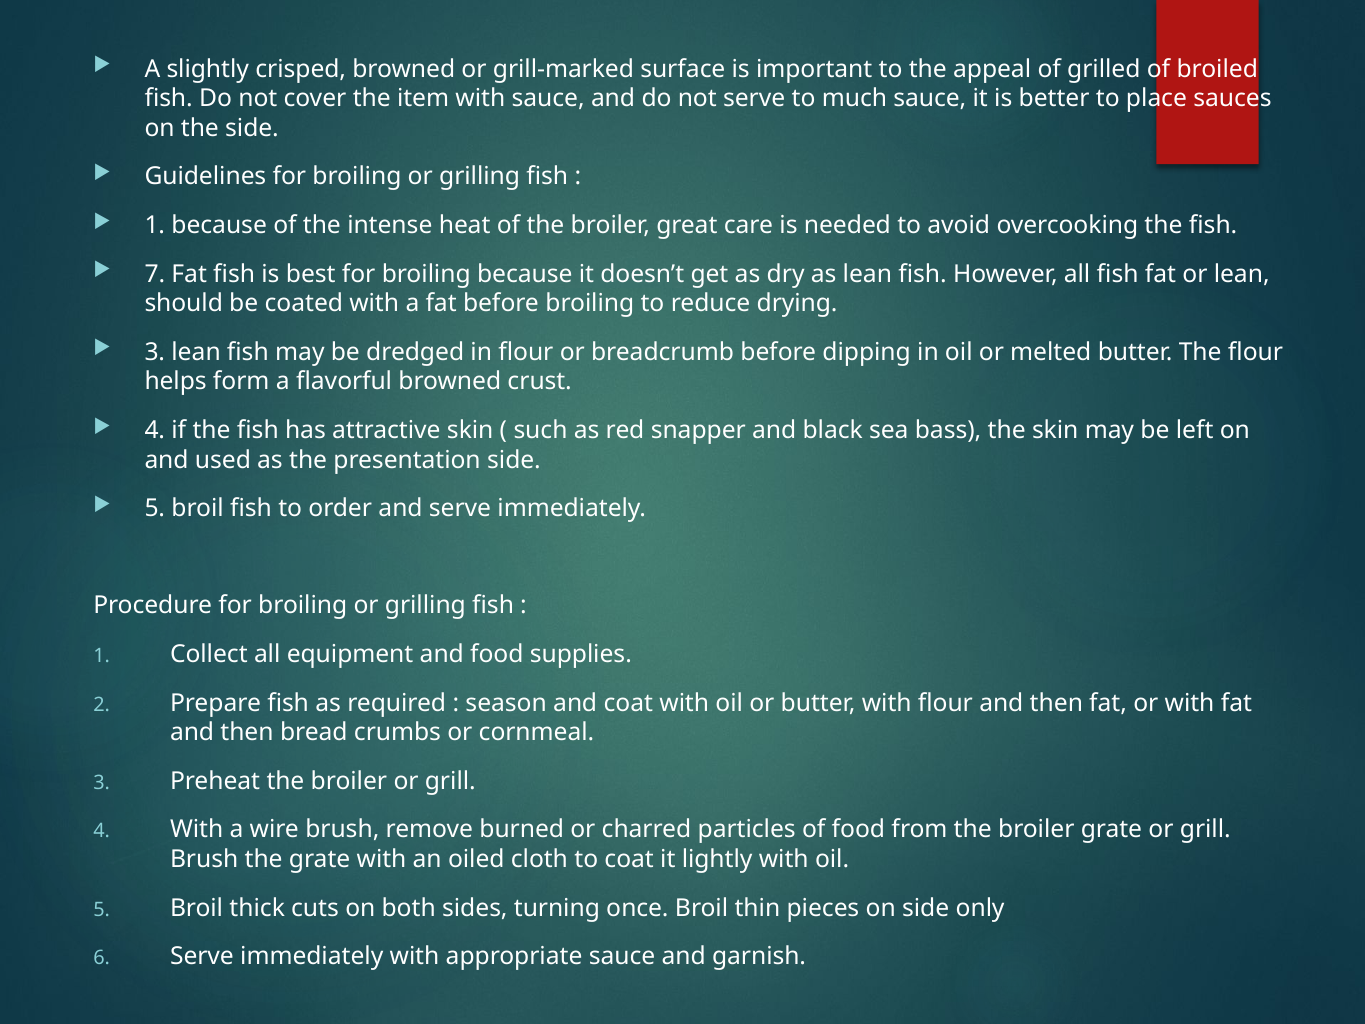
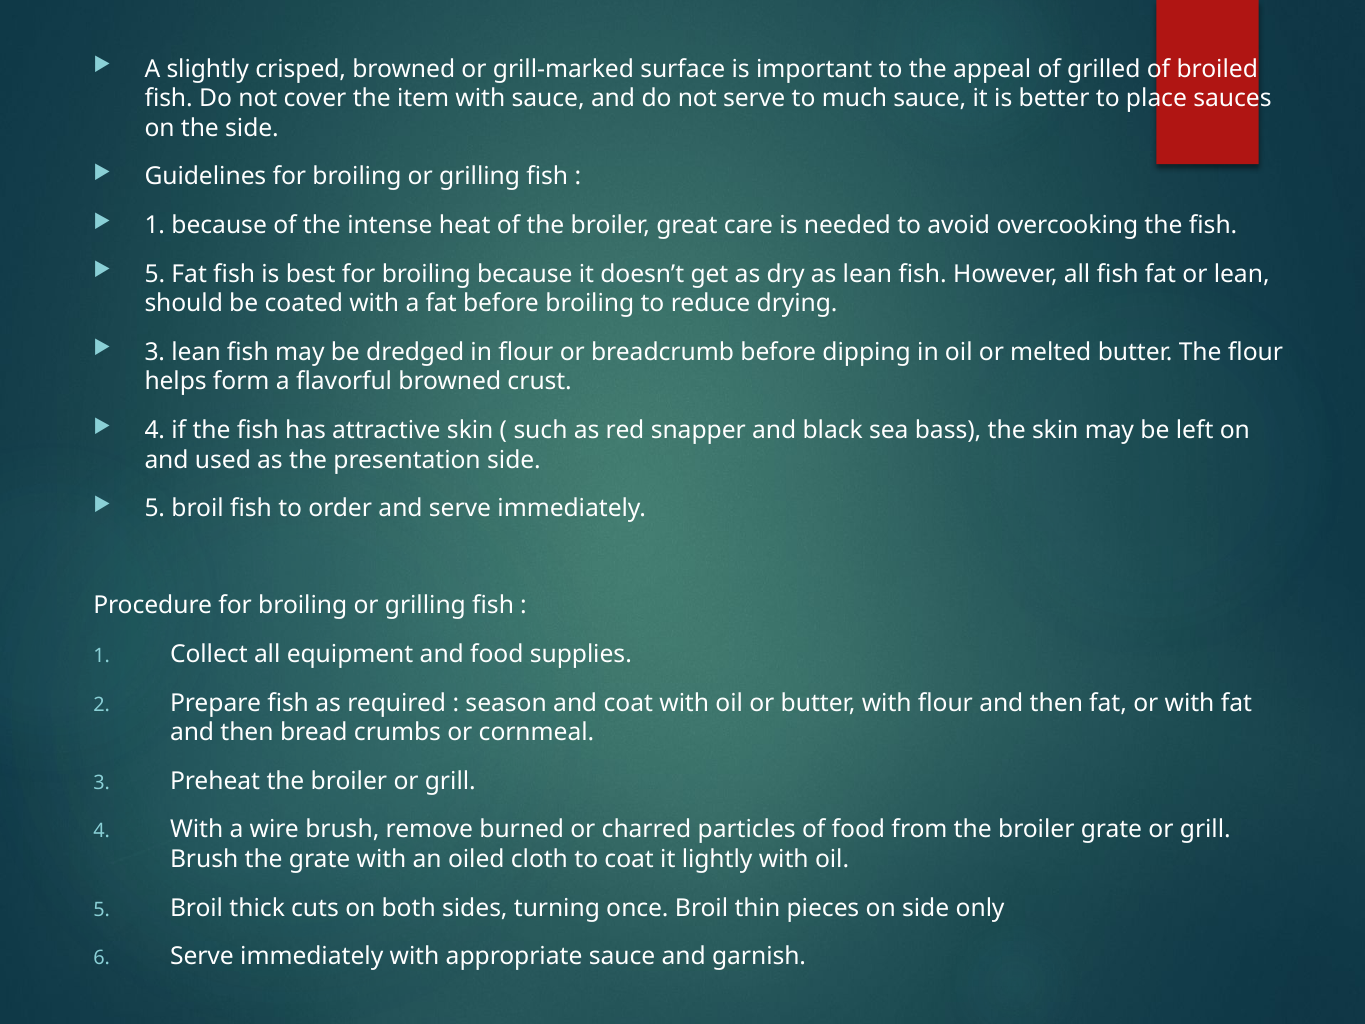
7 at (155, 274): 7 -> 5
